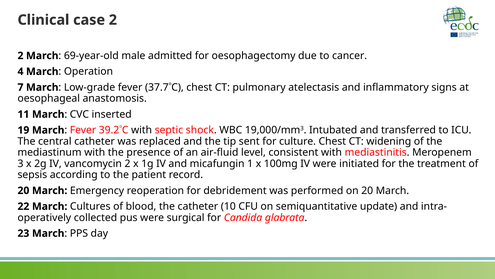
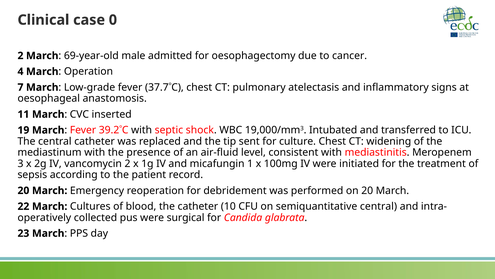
case 2: 2 -> 0
semiquantitative update: update -> central
